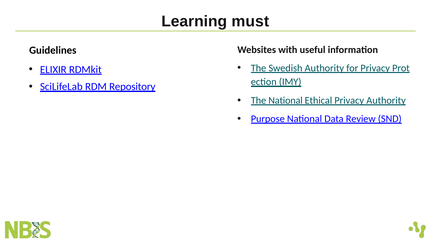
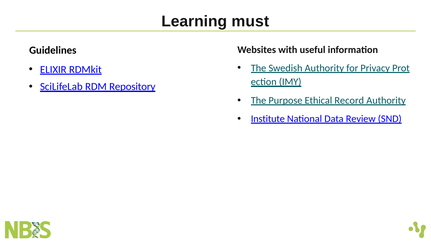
The National: National -> Purpose
Ethical Privacy: Privacy -> Record
Purpose: Purpose -> Institute
